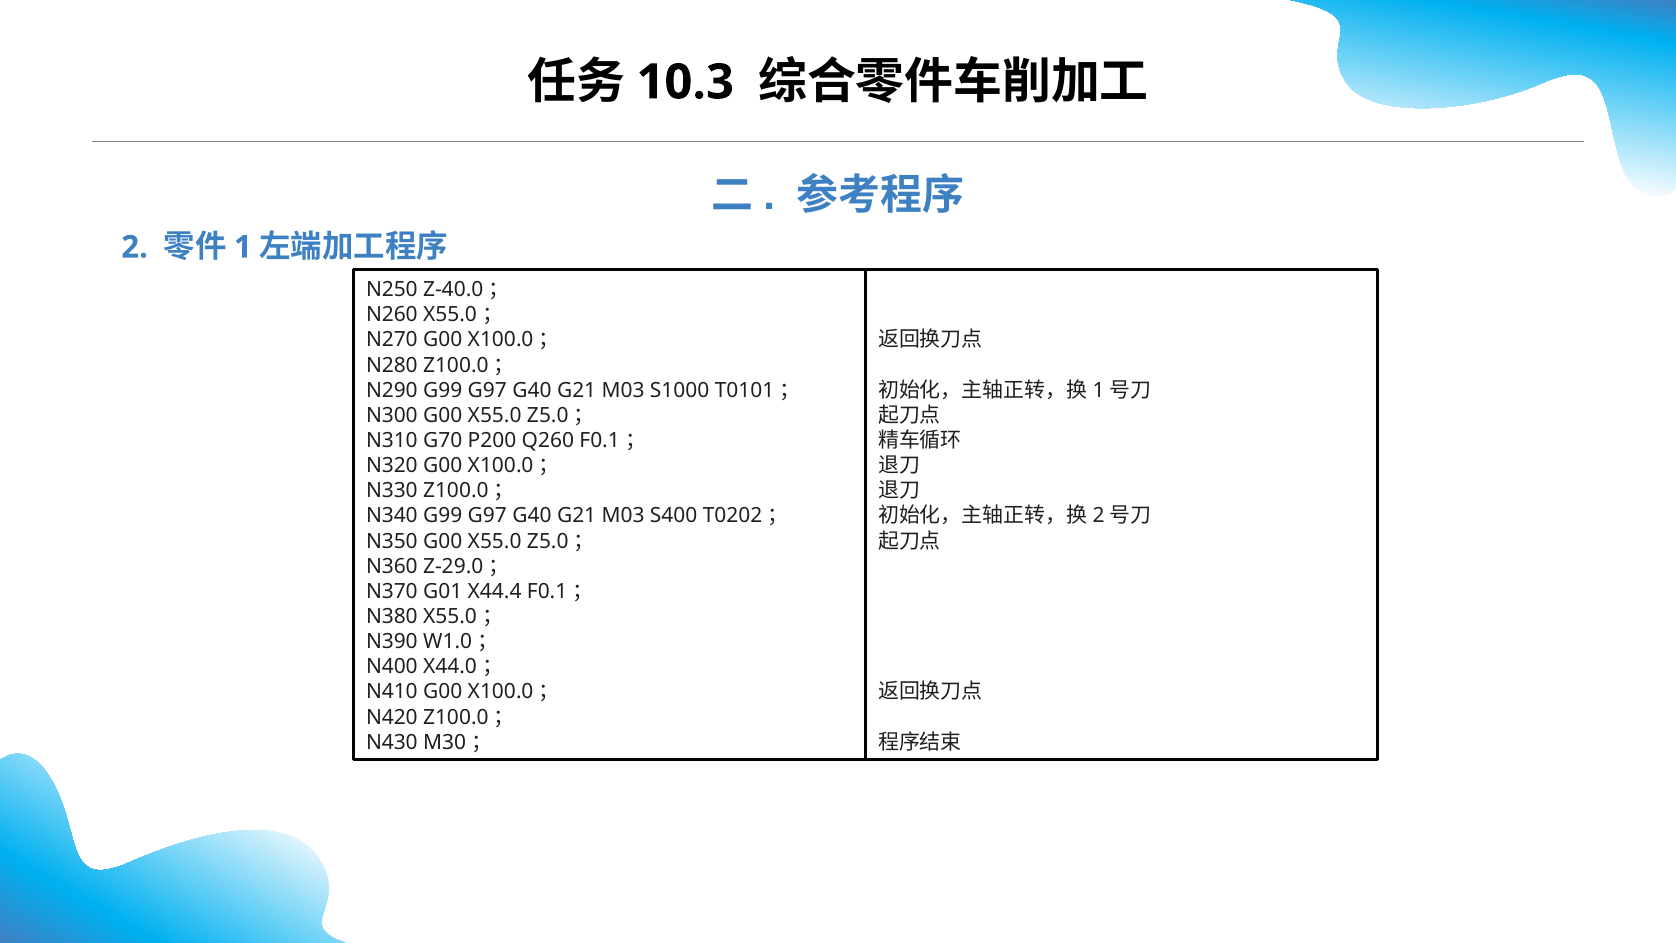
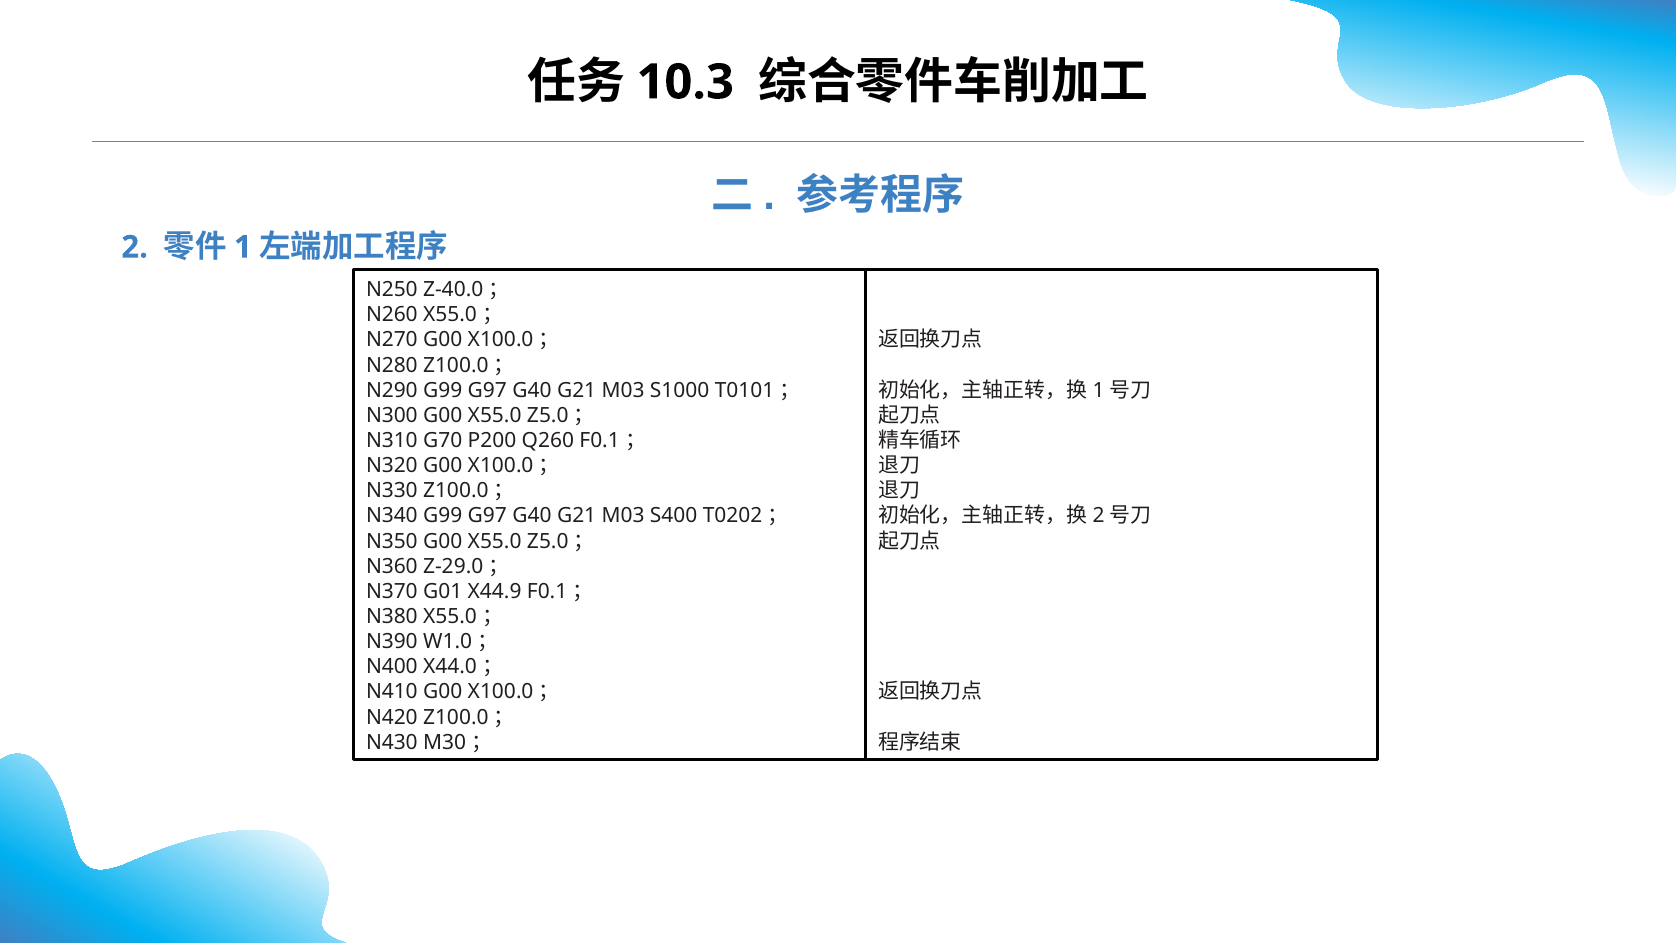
X44.4: X44.4 -> X44.9
